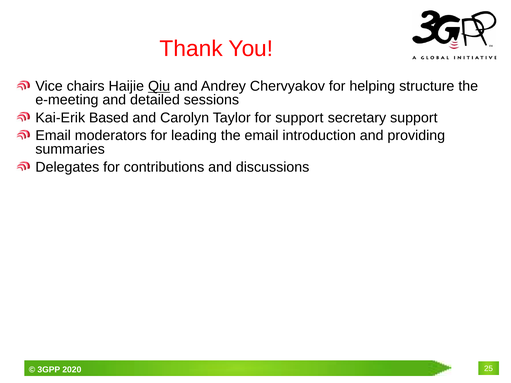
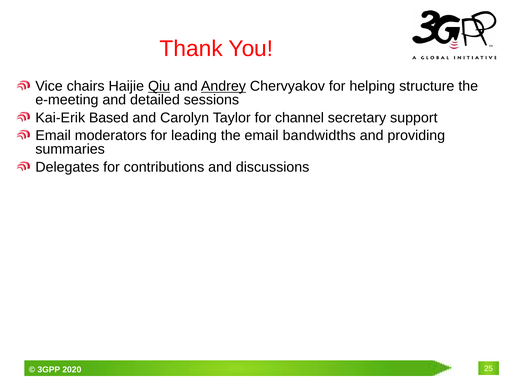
Andrey underline: none -> present
for support: support -> channel
introduction: introduction -> bandwidths
